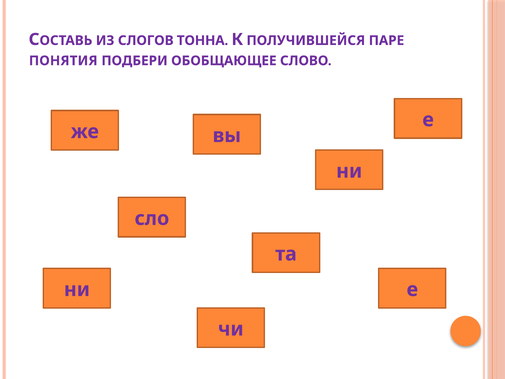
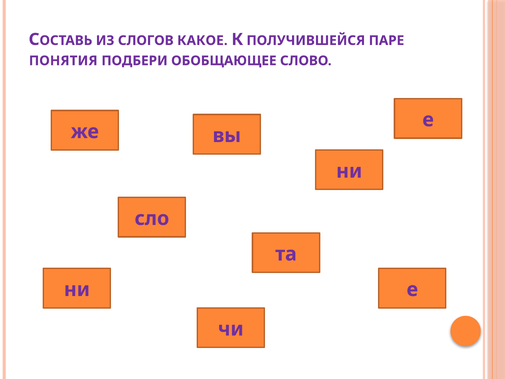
ТОННА: ТОННА -> КАКОЕ
